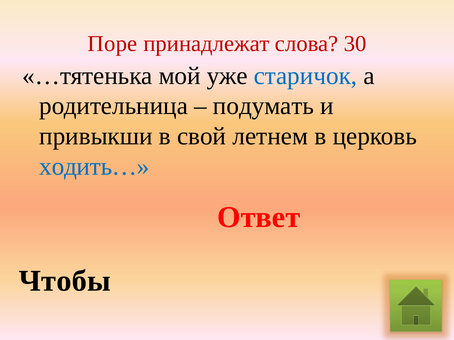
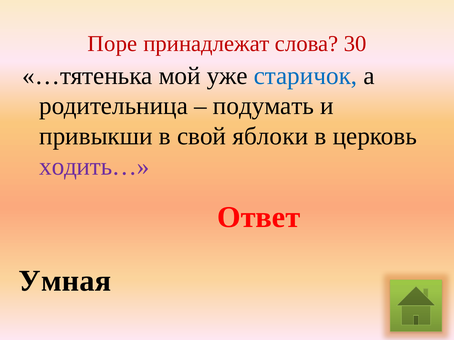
летнем: летнем -> яблоки
ходить… colour: blue -> purple
Чтобы: Чтобы -> Умная
